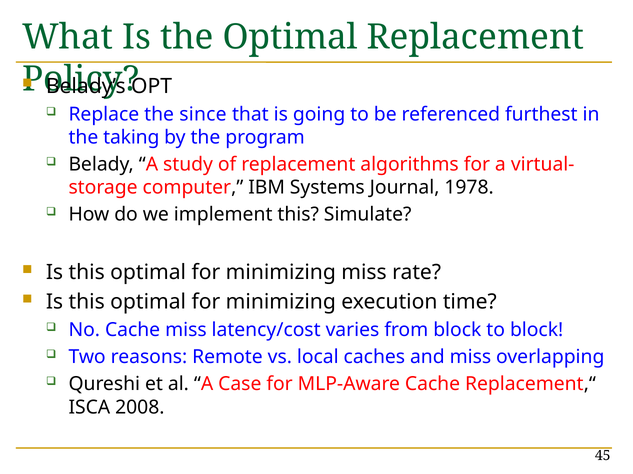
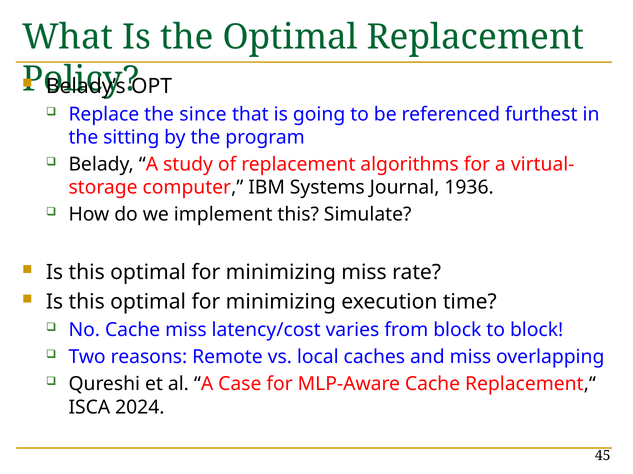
taking: taking -> sitting
1978: 1978 -> 1936
2008: 2008 -> 2024
